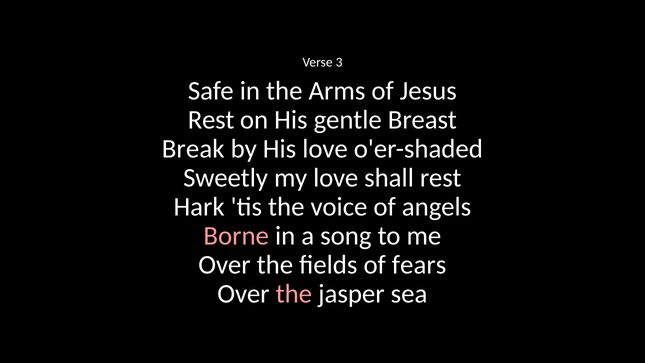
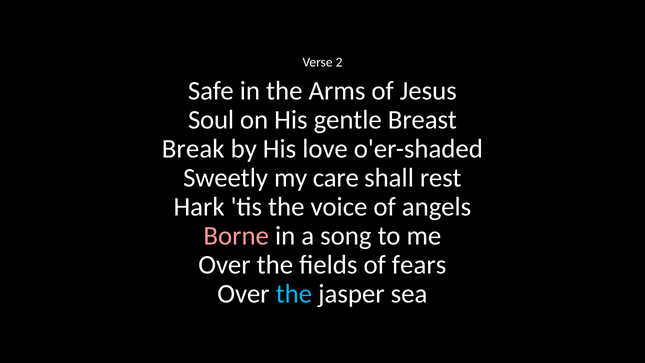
3: 3 -> 2
Rest at (211, 120): Rest -> Soul
my love: love -> care
the at (294, 294) colour: pink -> light blue
